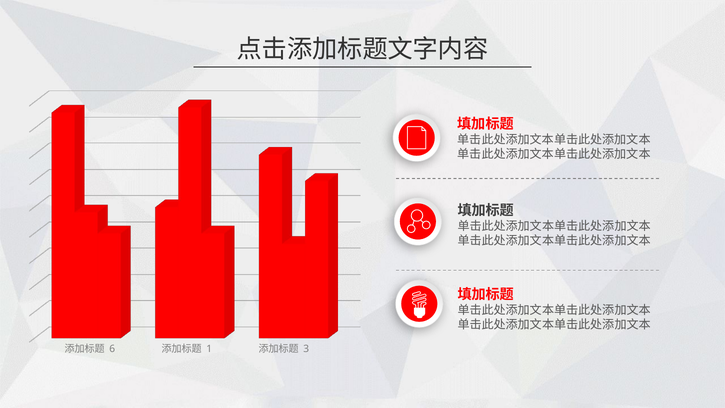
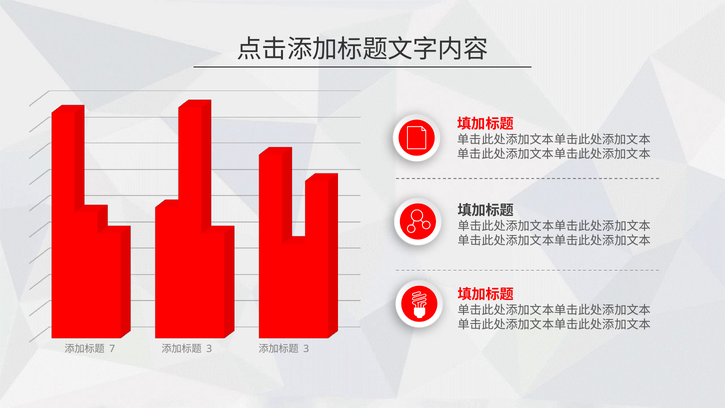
6: 6 -> 7
1 at (209, 349): 1 -> 3
